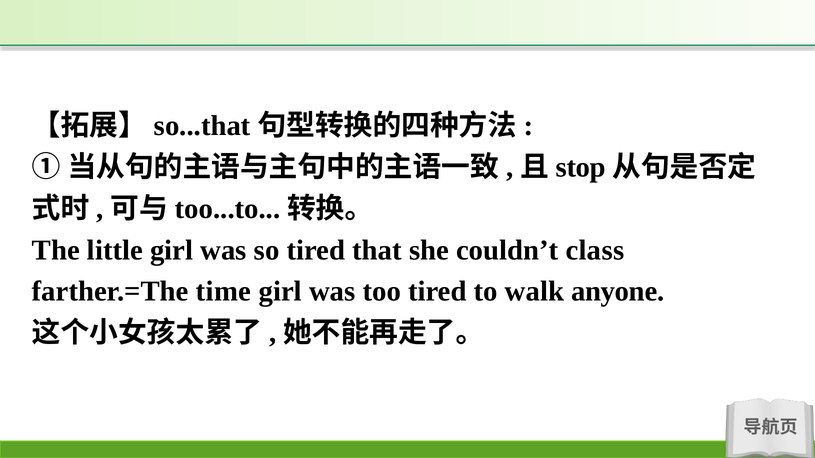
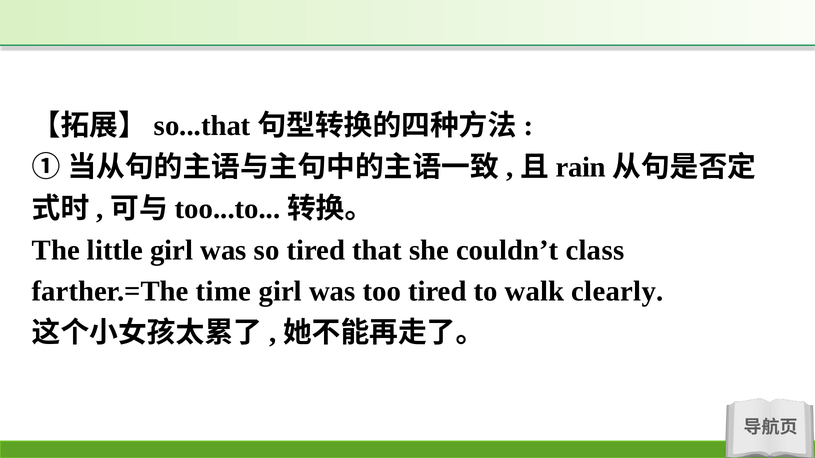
stop: stop -> rain
anyone: anyone -> clearly
